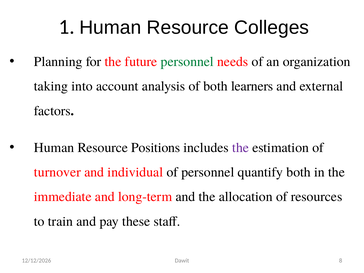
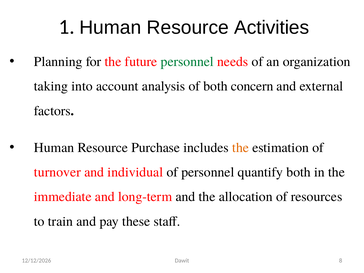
Colleges: Colleges -> Activities
learners: learners -> concern
Positions: Positions -> Purchase
the at (241, 148) colour: purple -> orange
